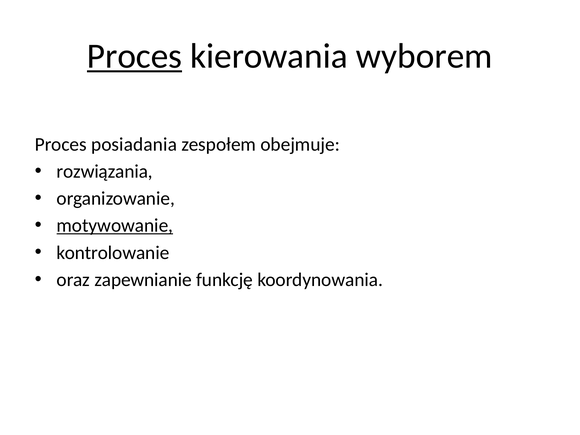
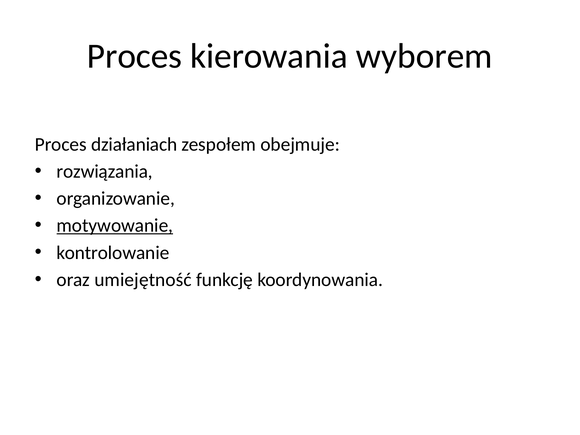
Proces at (135, 56) underline: present -> none
posiadania: posiadania -> działaniach
zapewnianie: zapewnianie -> umiejętność
